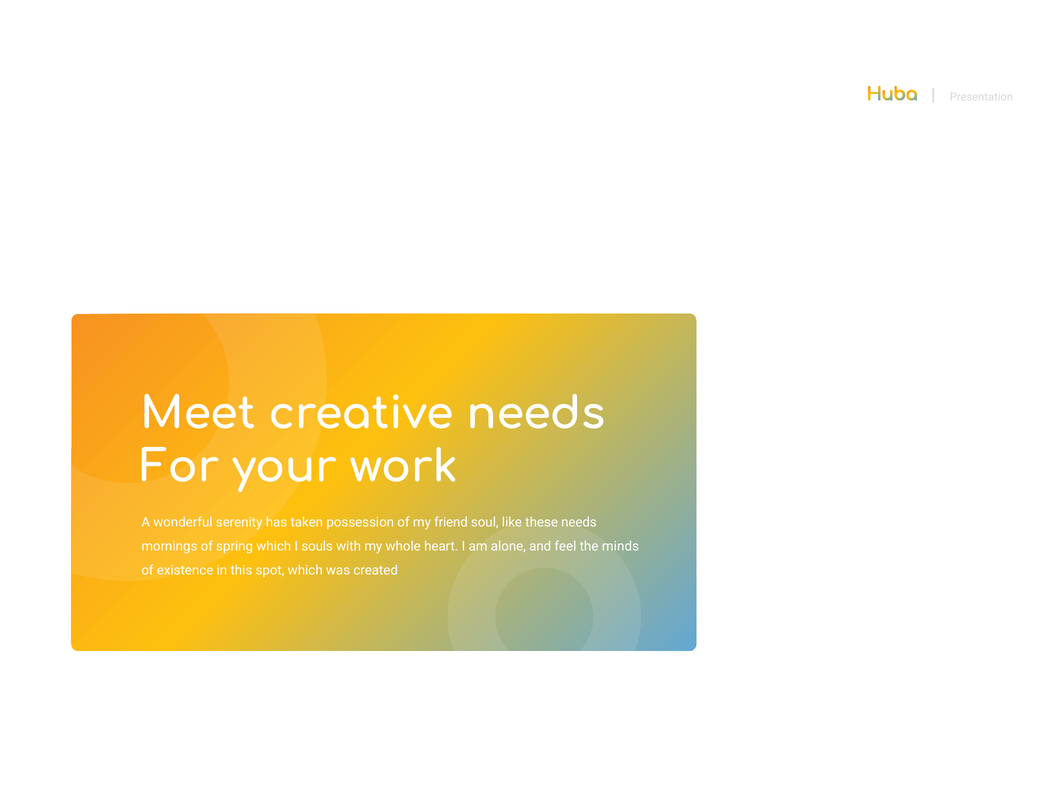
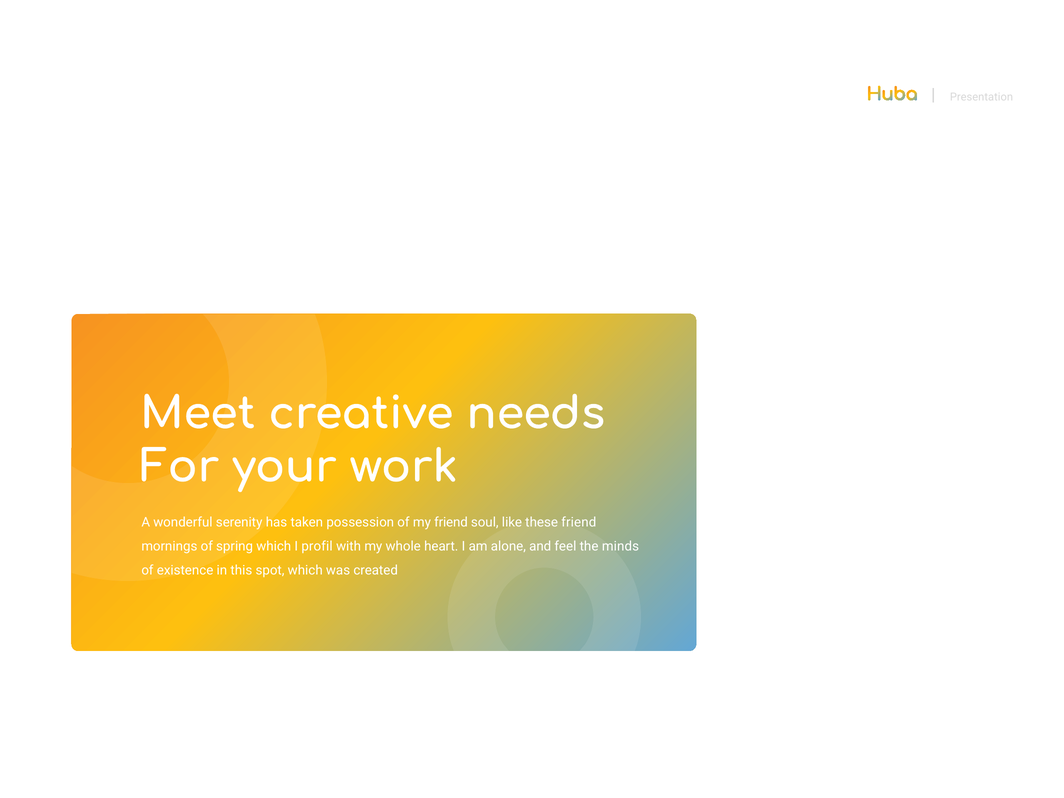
these needs: needs -> friend
souls: souls -> profil
